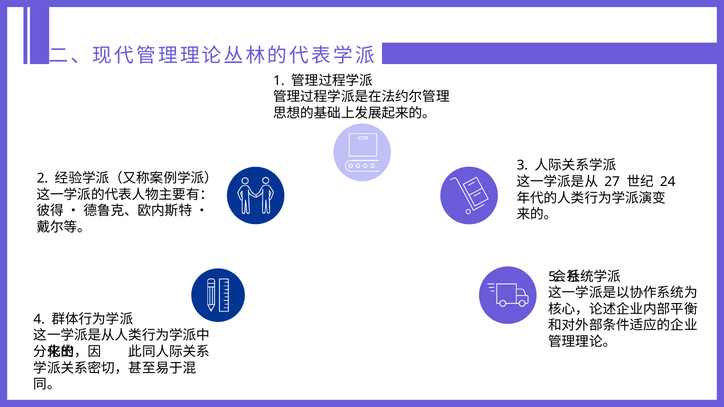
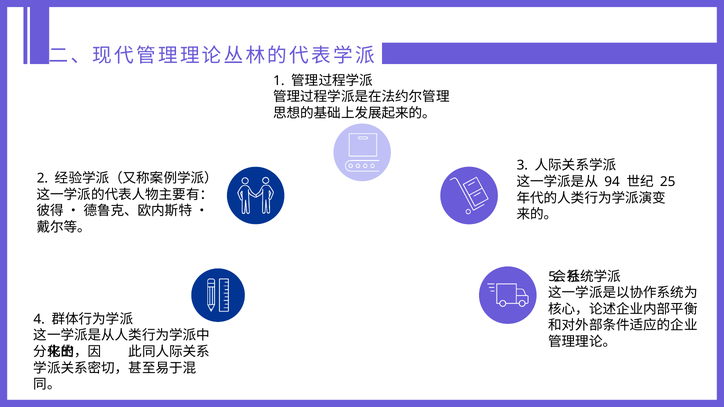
27: 27 -> 94
24: 24 -> 25
